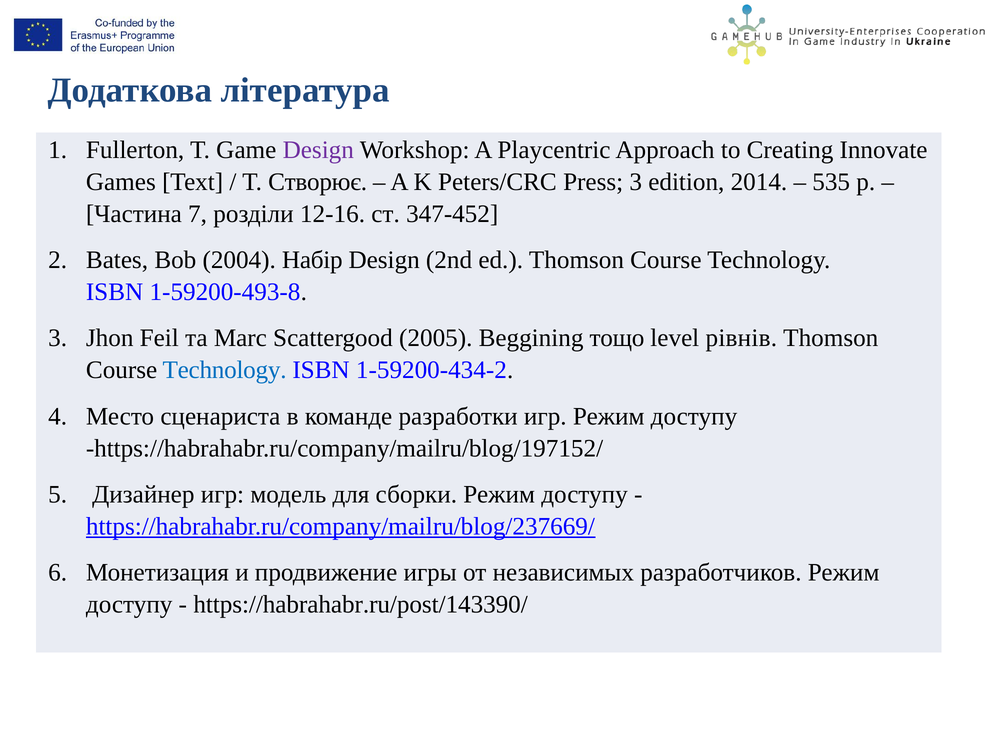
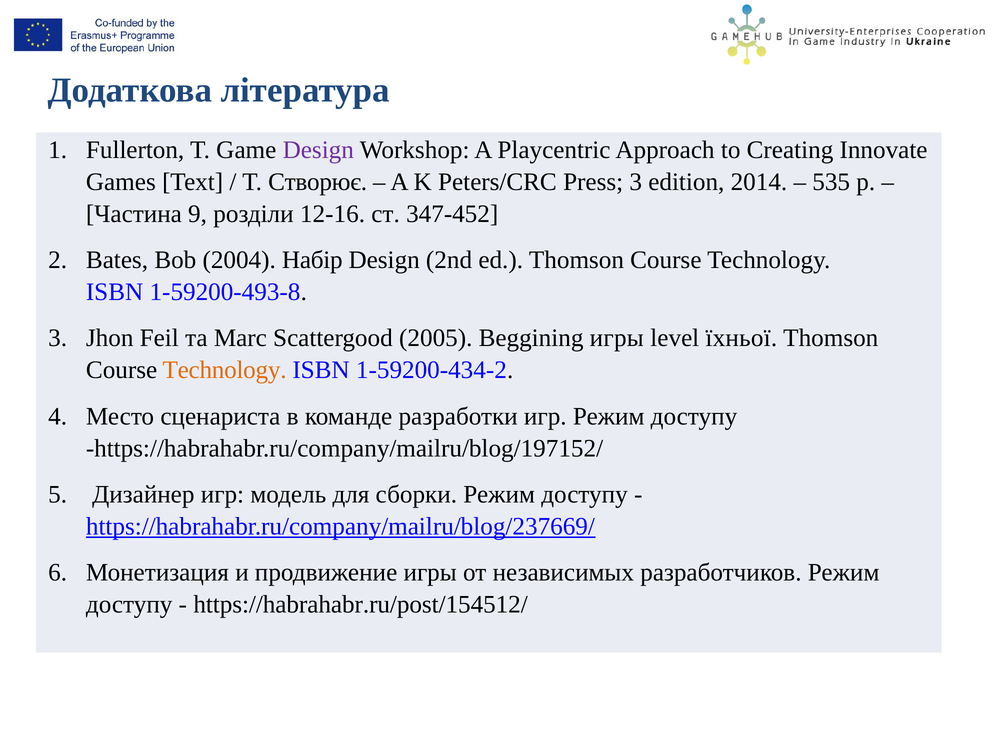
7: 7 -> 9
Beggining тощо: тощо -> игры
рівнів: рівнів -> їхньої
Technology at (225, 370) colour: blue -> orange
https://habrahabr.ru/post/143390/: https://habrahabr.ru/post/143390/ -> https://habrahabr.ru/post/154512/
